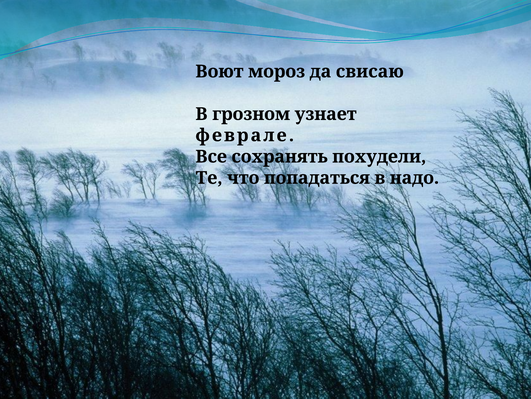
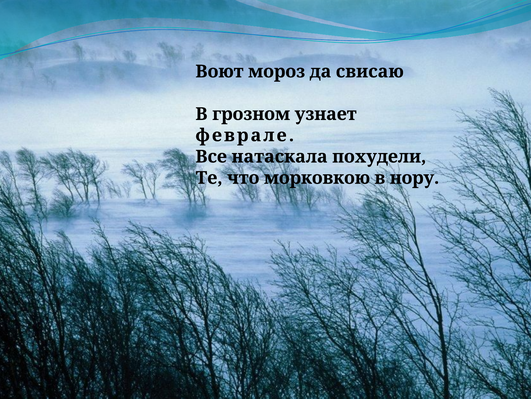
сохранять: сохранять -> натаскала
попадаться: попадаться -> морковкою
надо: надо -> нору
